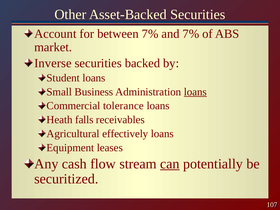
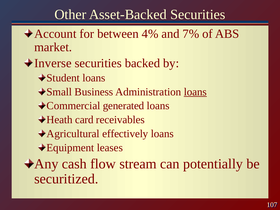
between 7%: 7% -> 4%
tolerance: tolerance -> generated
falls: falls -> card
can underline: present -> none
